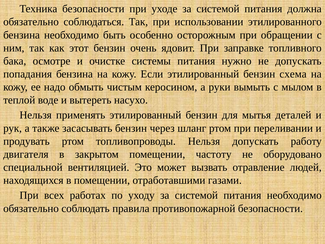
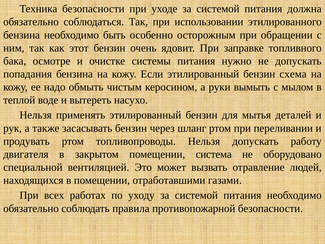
частоту: частоту -> система
